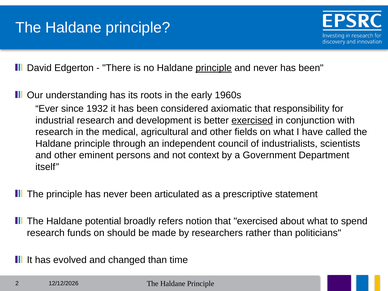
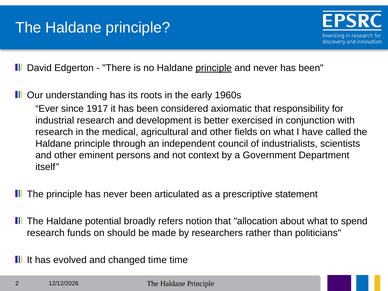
1932: 1932 -> 1917
exercised at (252, 120) underline: present -> none
that exercised: exercised -> allocation
changed than: than -> time
